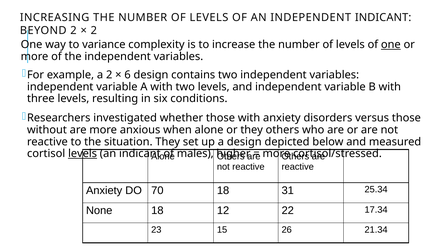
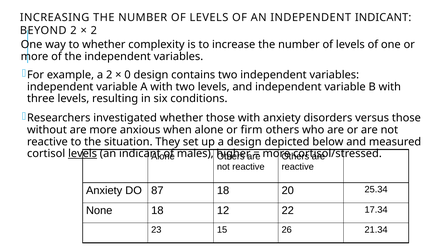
to variance: variance -> whether
one at (391, 45) underline: present -> none
6: 6 -> 0
or they: they -> firm
70: 70 -> 87
31: 31 -> 20
